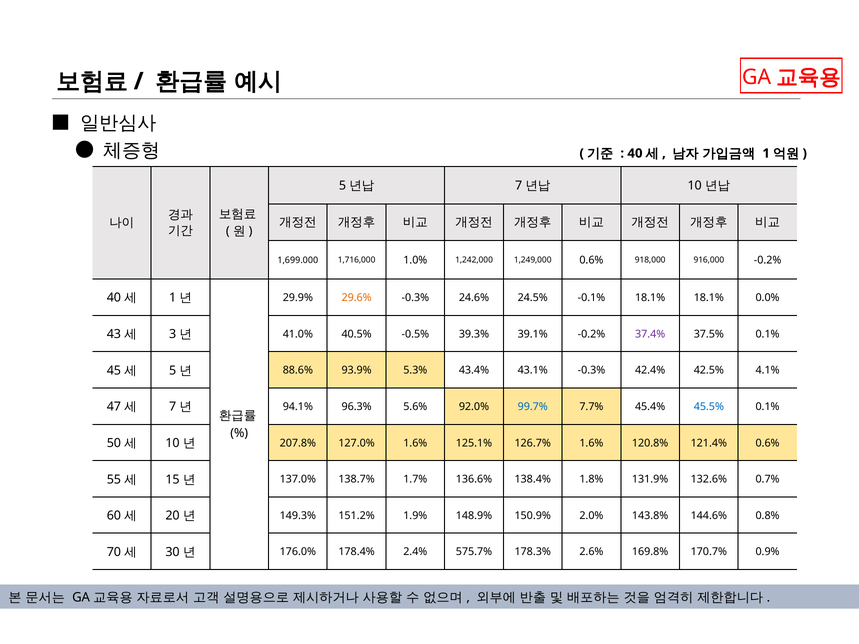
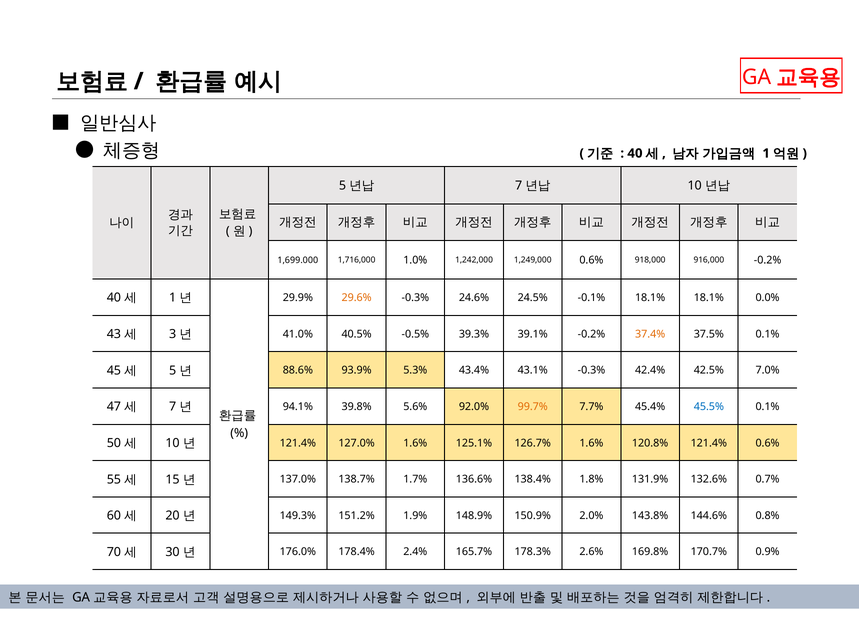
37.4% colour: purple -> orange
4.1%: 4.1% -> 7.0%
96.3%: 96.3% -> 39.8%
99.7% colour: blue -> orange
207.8% at (298, 443): 207.8% -> 121.4%
575.7%: 575.7% -> 165.7%
